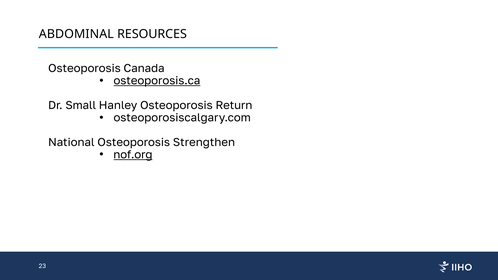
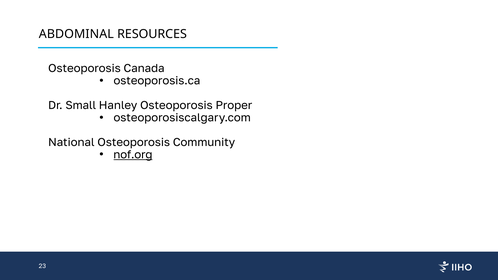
osteoporosis.ca underline: present -> none
Return: Return -> Proper
Strengthen: Strengthen -> Community
